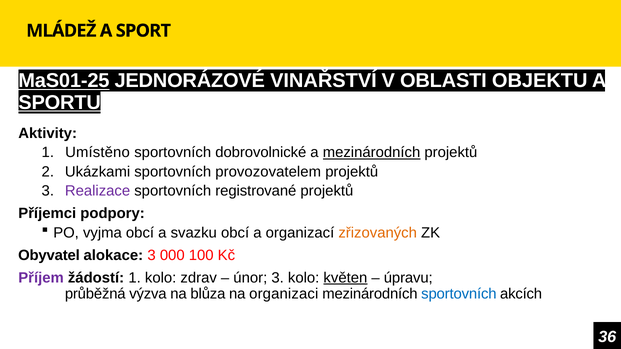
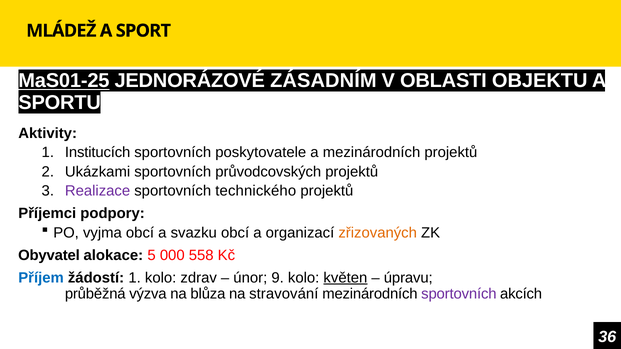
VINAŘSTVÍ: VINAŘSTVÍ -> ZÁSADNÍM
SPORTU underline: present -> none
Umístěno: Umístěno -> Institucích
dobrovolnické: dobrovolnické -> poskytovatele
mezinárodních at (372, 153) underline: present -> none
provozovatelem: provozovatelem -> průvodcovských
registrované: registrované -> technického
alokace 3: 3 -> 5
100: 100 -> 558
Příjem colour: purple -> blue
únor 3: 3 -> 9
organizaci: organizaci -> stravování
sportovních at (459, 294) colour: blue -> purple
